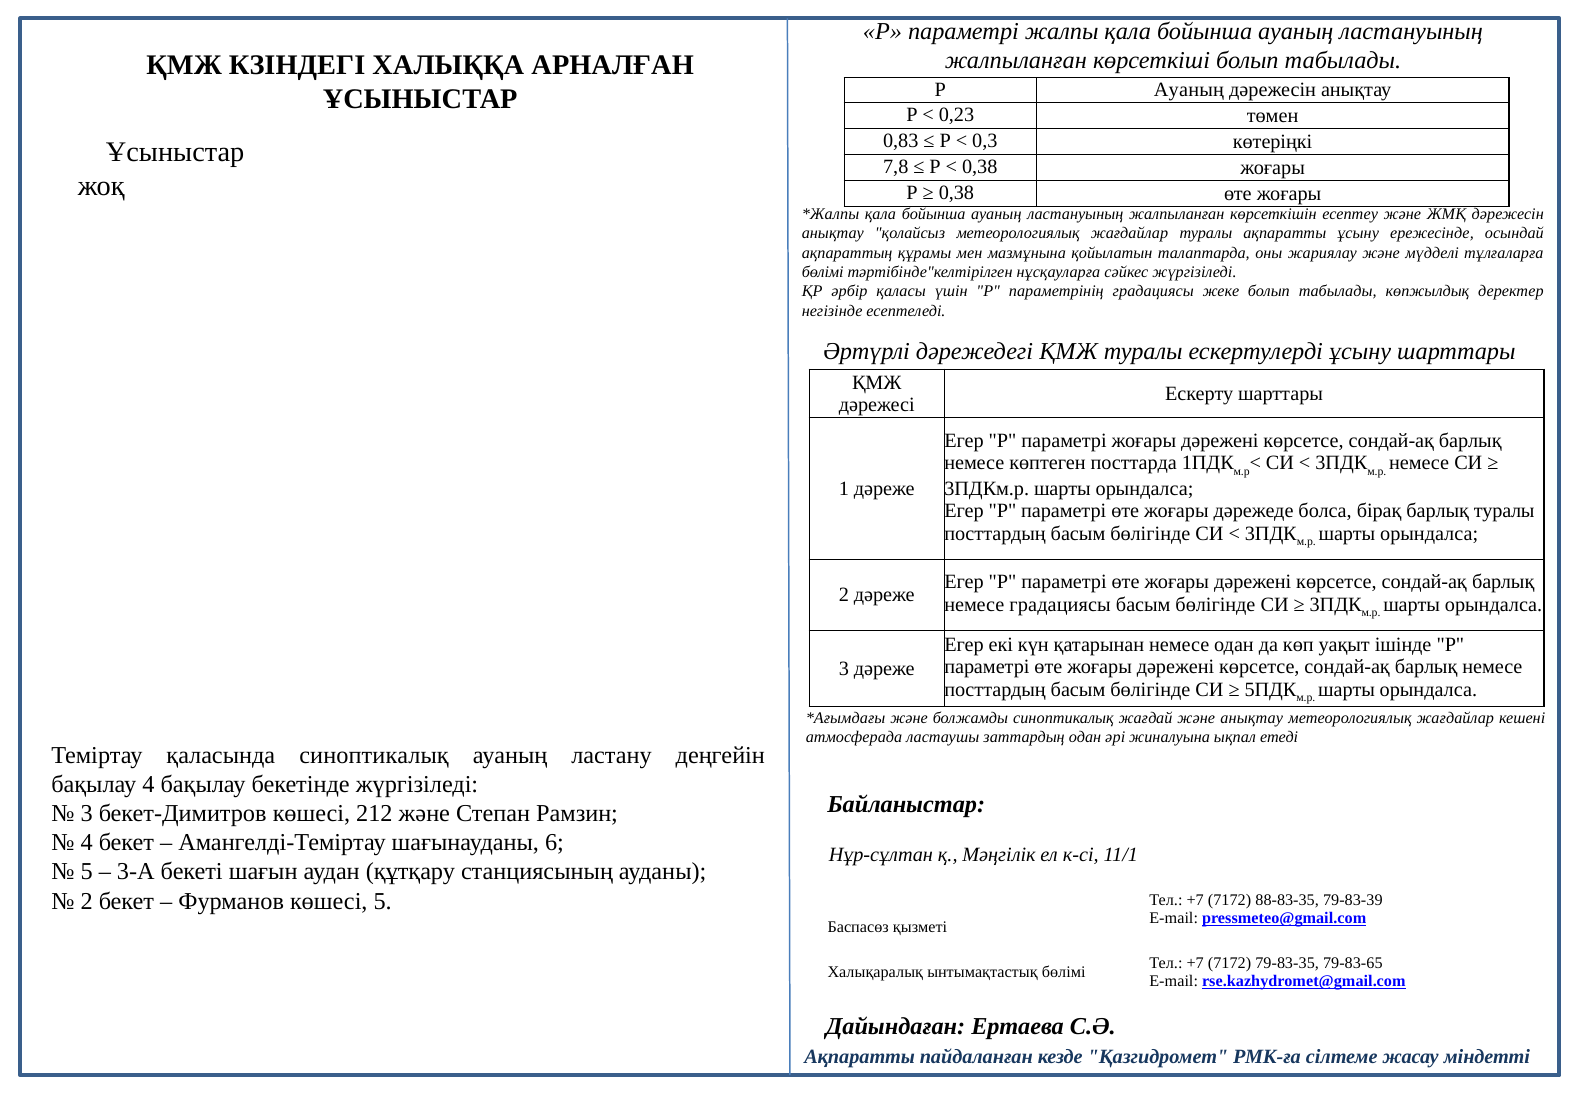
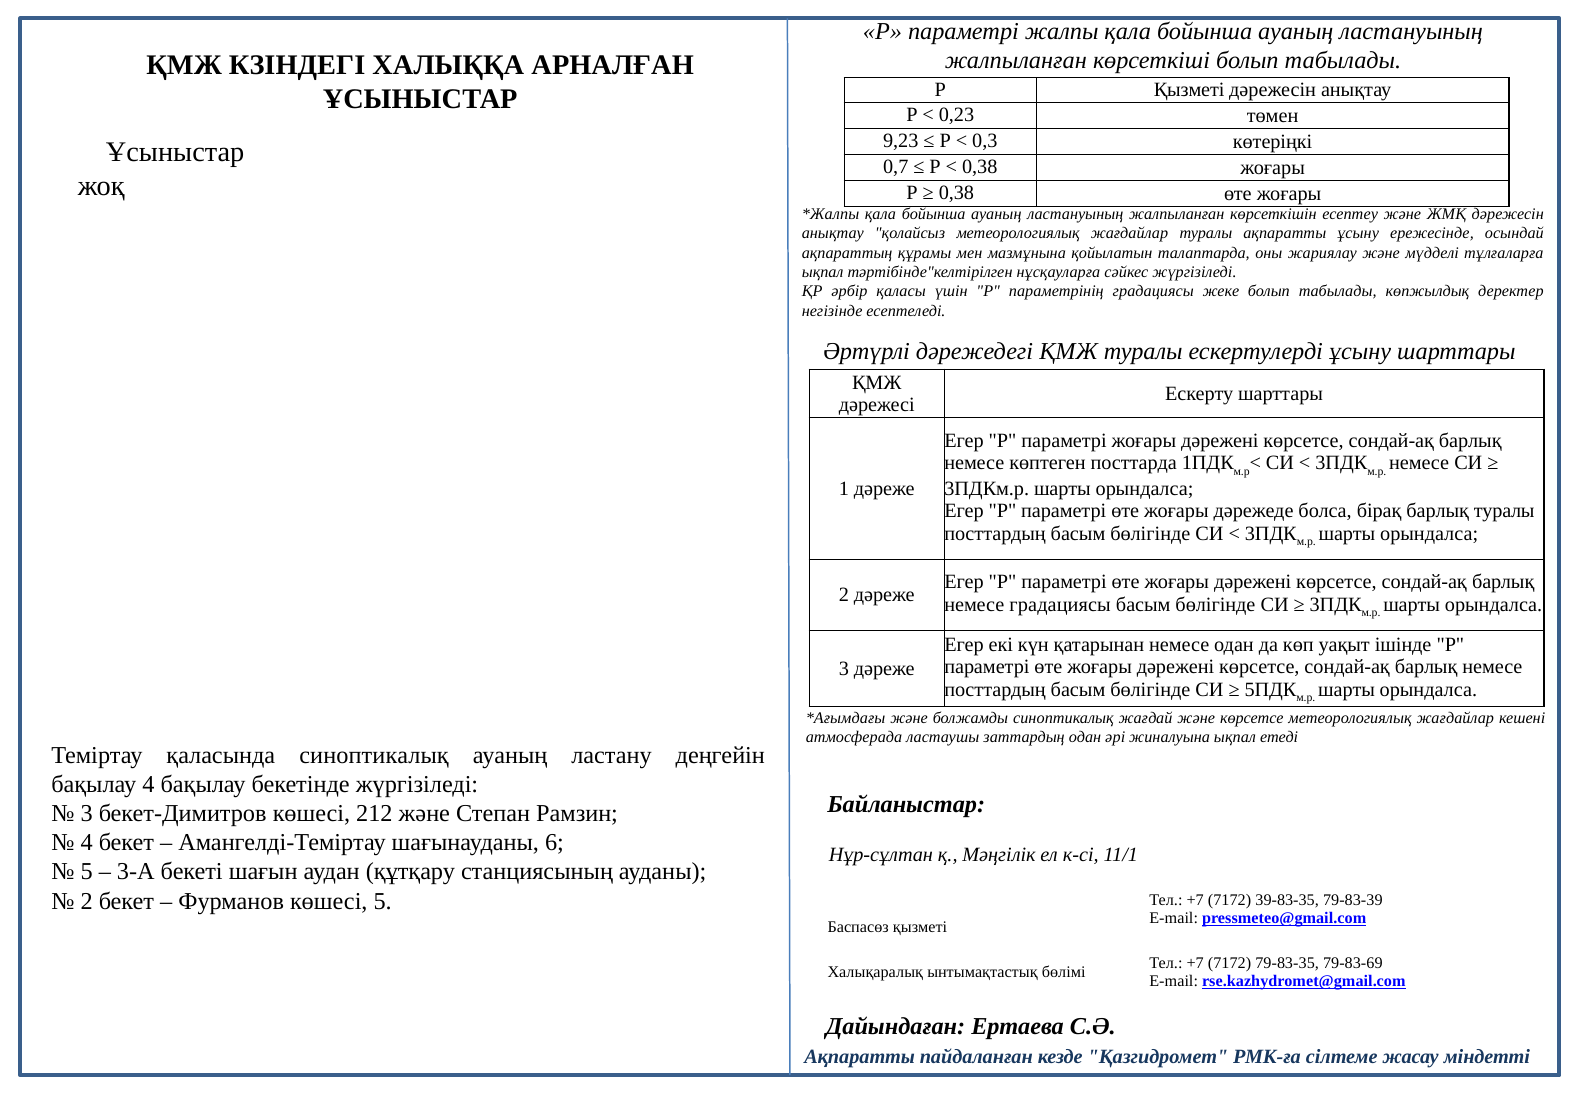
Р Ауаның: Ауаның -> Қызметі
0,83: 0,83 -> 9,23
7,8: 7,8 -> 0,7
бөлімі at (823, 272): бөлімі -> ықпал
және анықтау: анықтау -> көрсетсе
88-83-35: 88-83-35 -> 39-83-35
79-83-65: 79-83-65 -> 79-83-69
